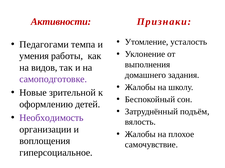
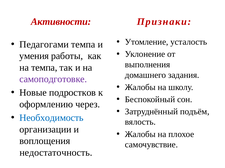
на видов: видов -> темпа
зрительной: зрительной -> подростков
детей: детей -> через
Необходимость colour: purple -> blue
гиперсоциальное: гиперсоциальное -> недостаточность
